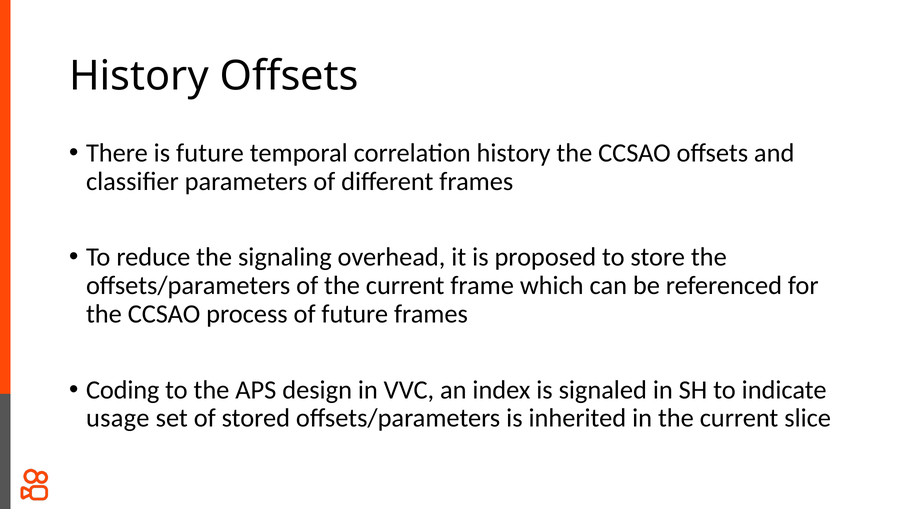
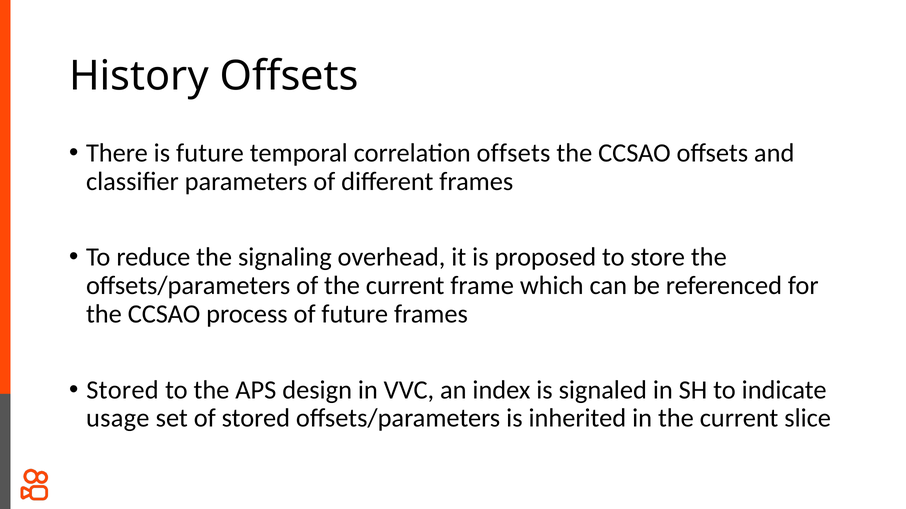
correlation history: history -> offsets
Coding at (123, 390): Coding -> Stored
